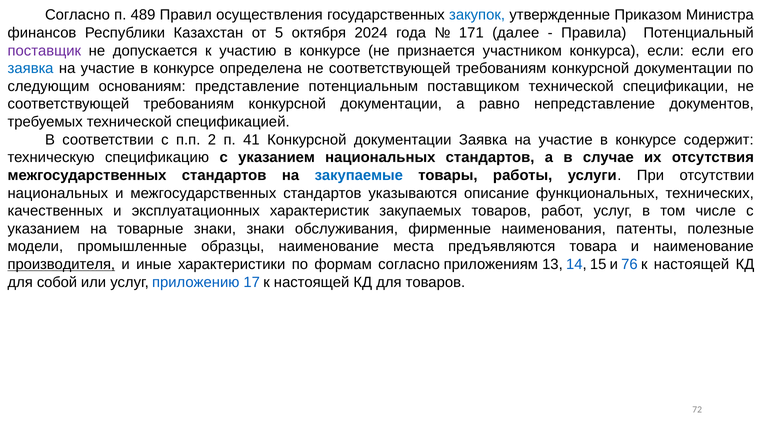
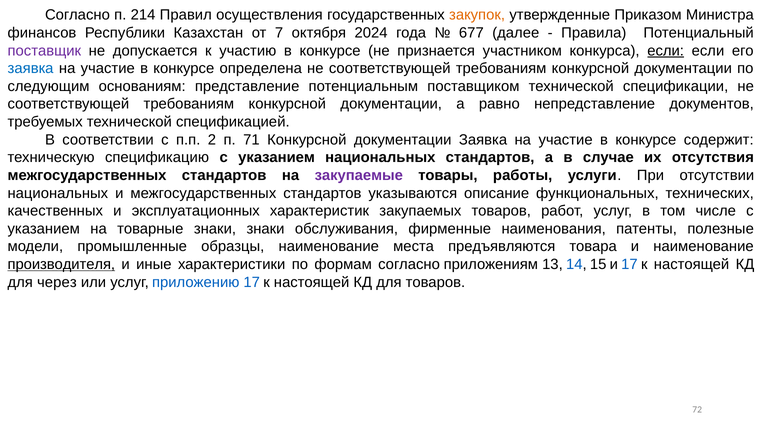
489: 489 -> 214
закупок colour: blue -> orange
5: 5 -> 7
171: 171 -> 677
если at (666, 51) underline: none -> present
41: 41 -> 71
закупаемые colour: blue -> purple
и 76: 76 -> 17
собой: собой -> через
